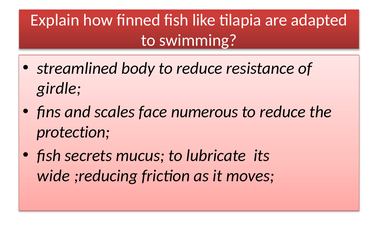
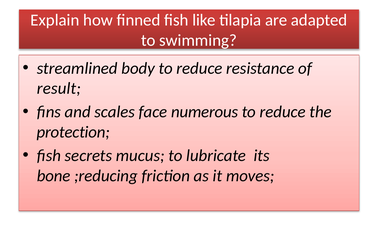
girdle: girdle -> result
wide: wide -> bone
